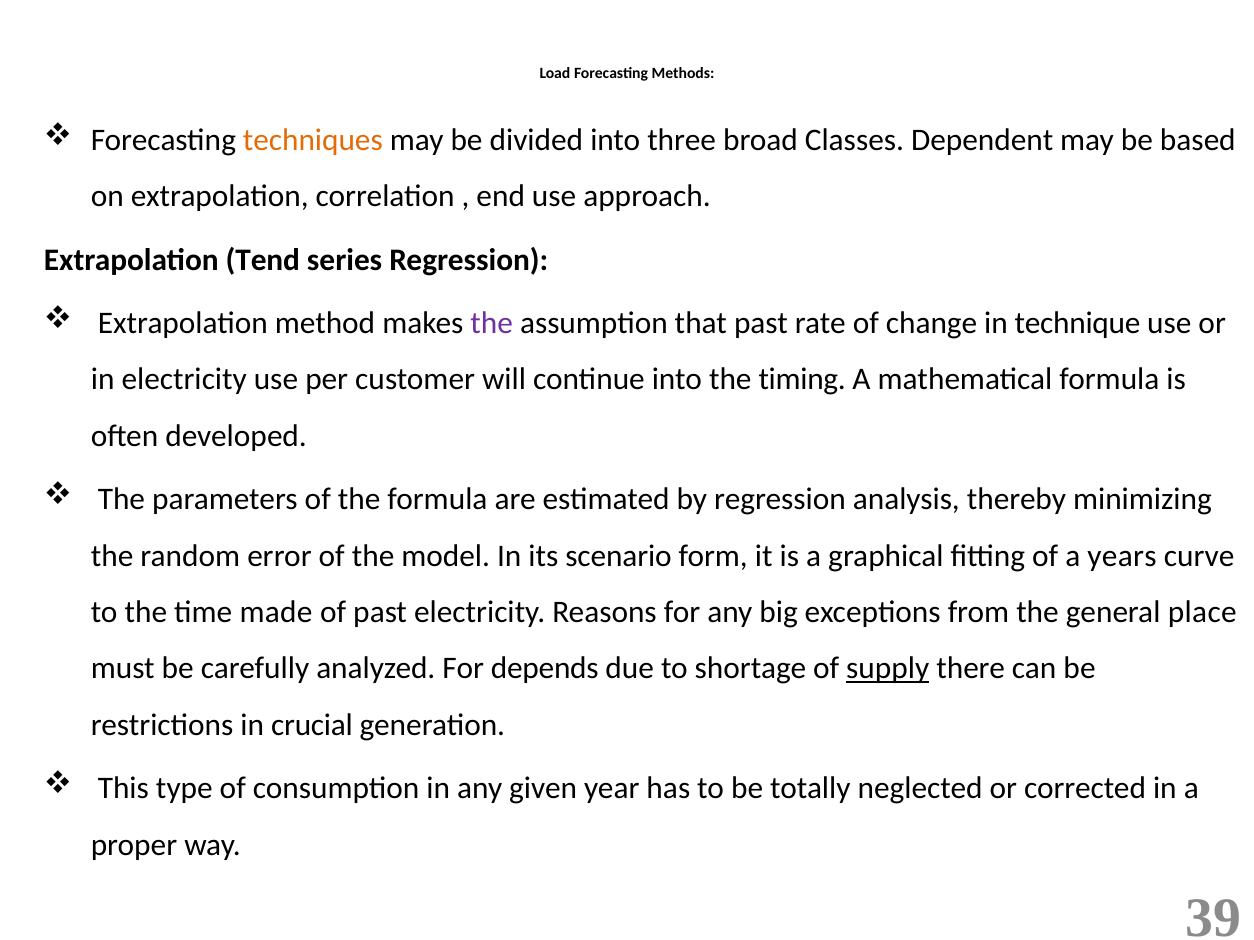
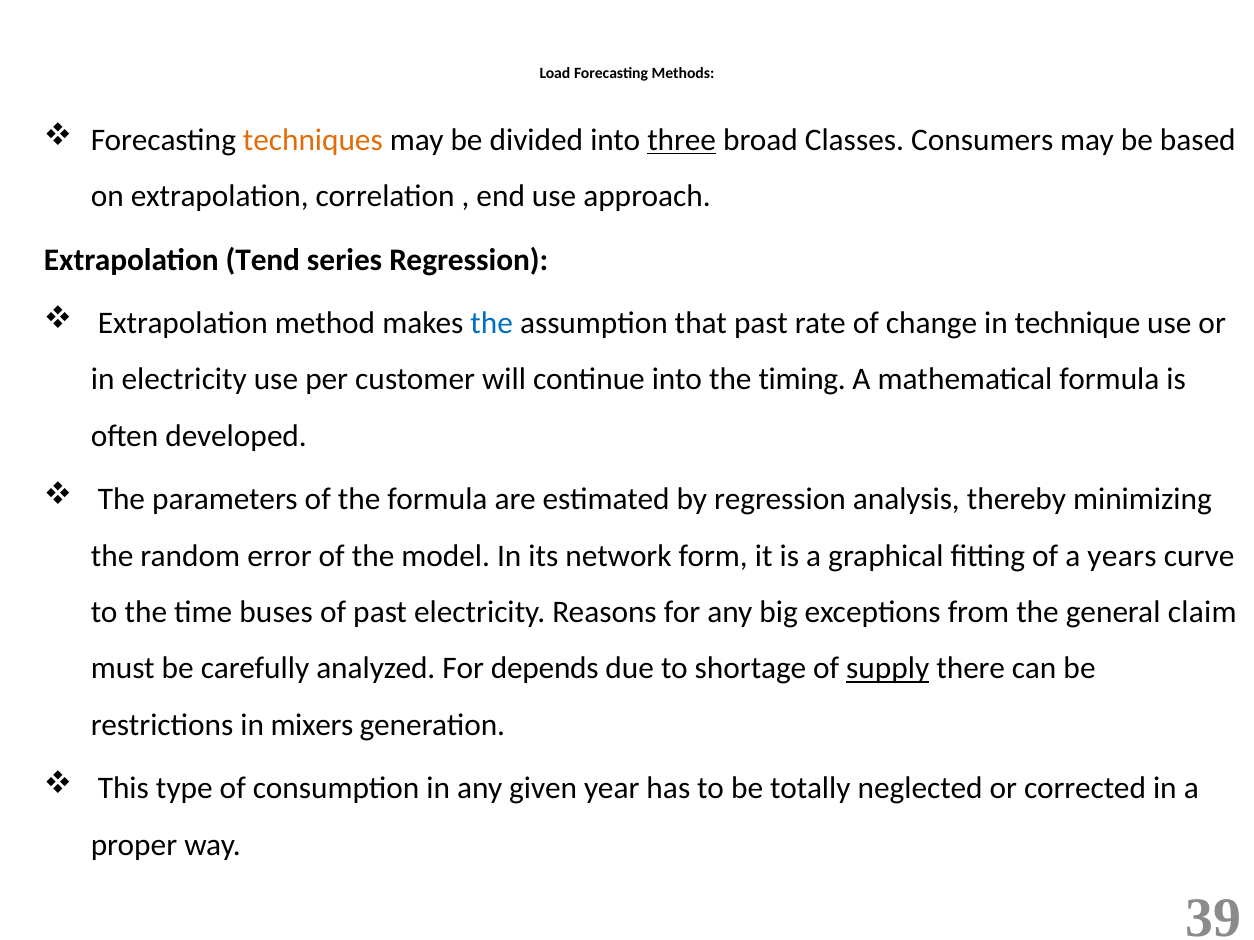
three underline: none -> present
Dependent: Dependent -> Consumers
the at (492, 323) colour: purple -> blue
scenario: scenario -> network
made: made -> buses
place: place -> claim
crucial: crucial -> mixers
